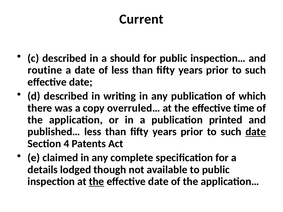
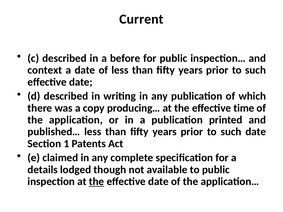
should: should -> before
routine: routine -> context
overruled…: overruled… -> producing…
date at (256, 132) underline: present -> none
4: 4 -> 1
